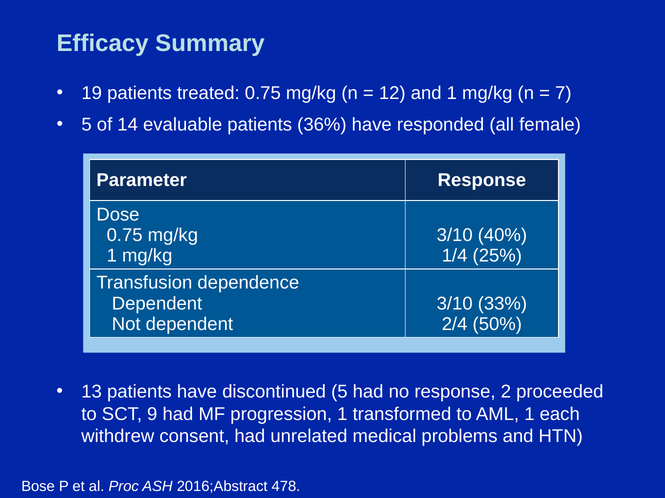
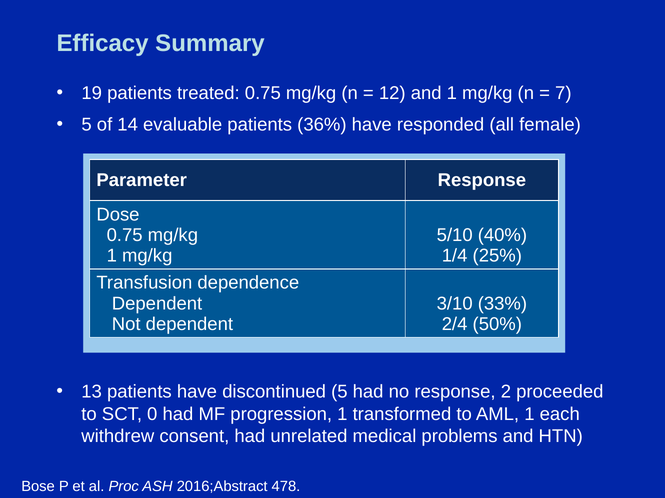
3/10 at (455, 235): 3/10 -> 5/10
9: 9 -> 0
